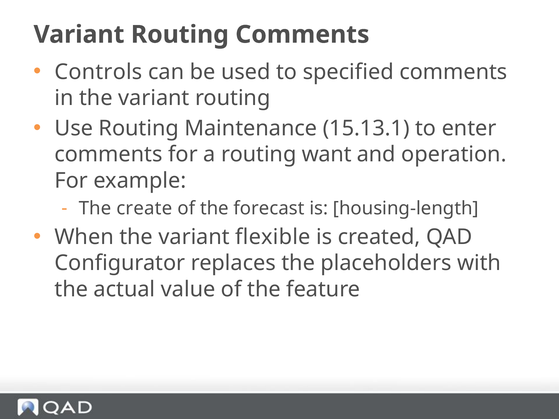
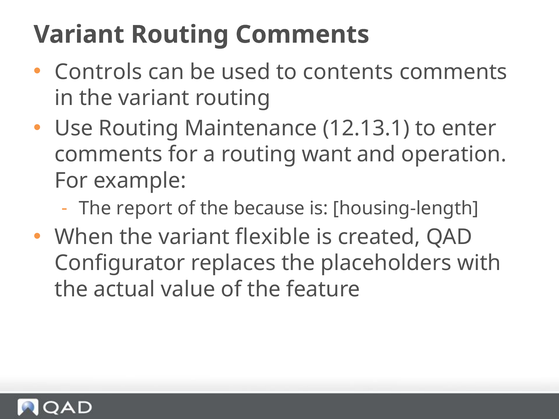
specified: specified -> contents
15.13.1: 15.13.1 -> 12.13.1
create: create -> report
forecast: forecast -> because
